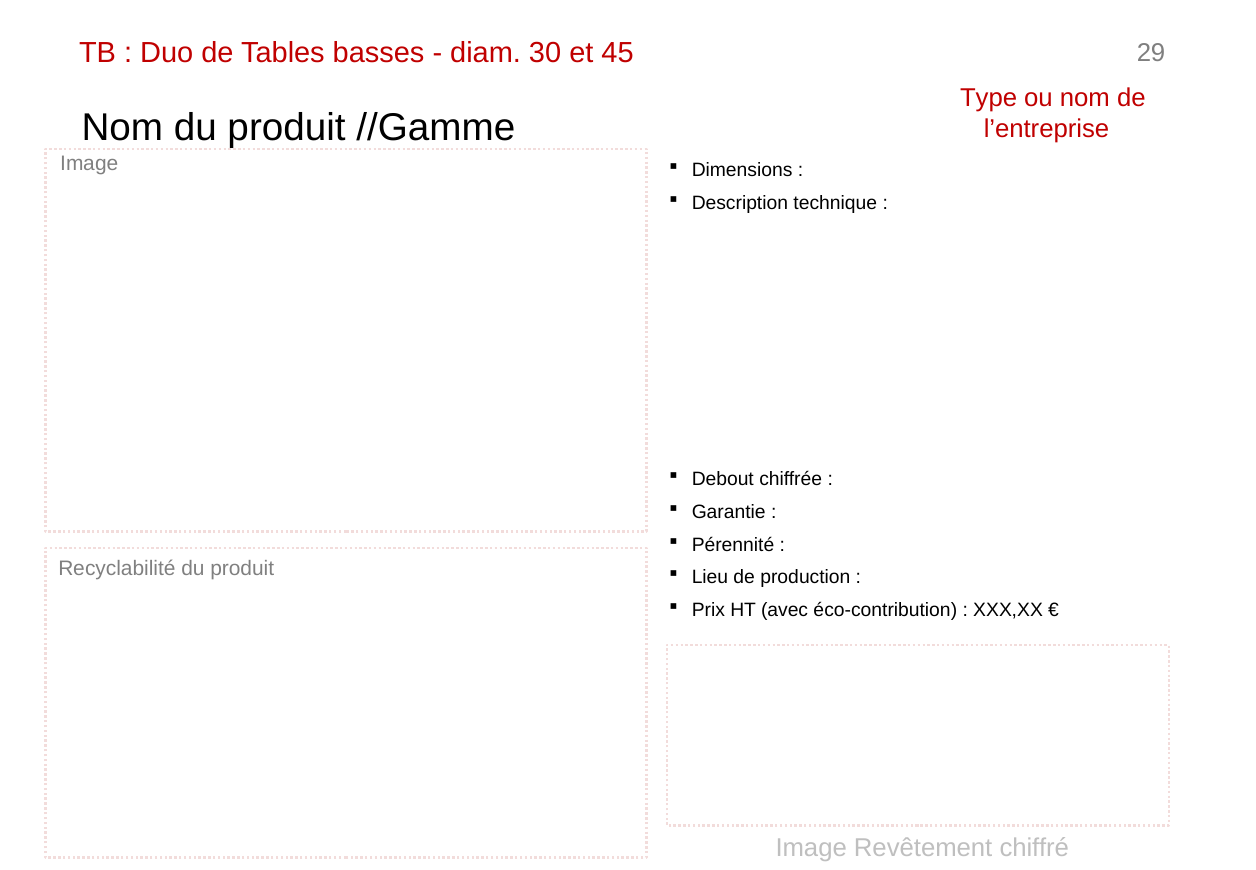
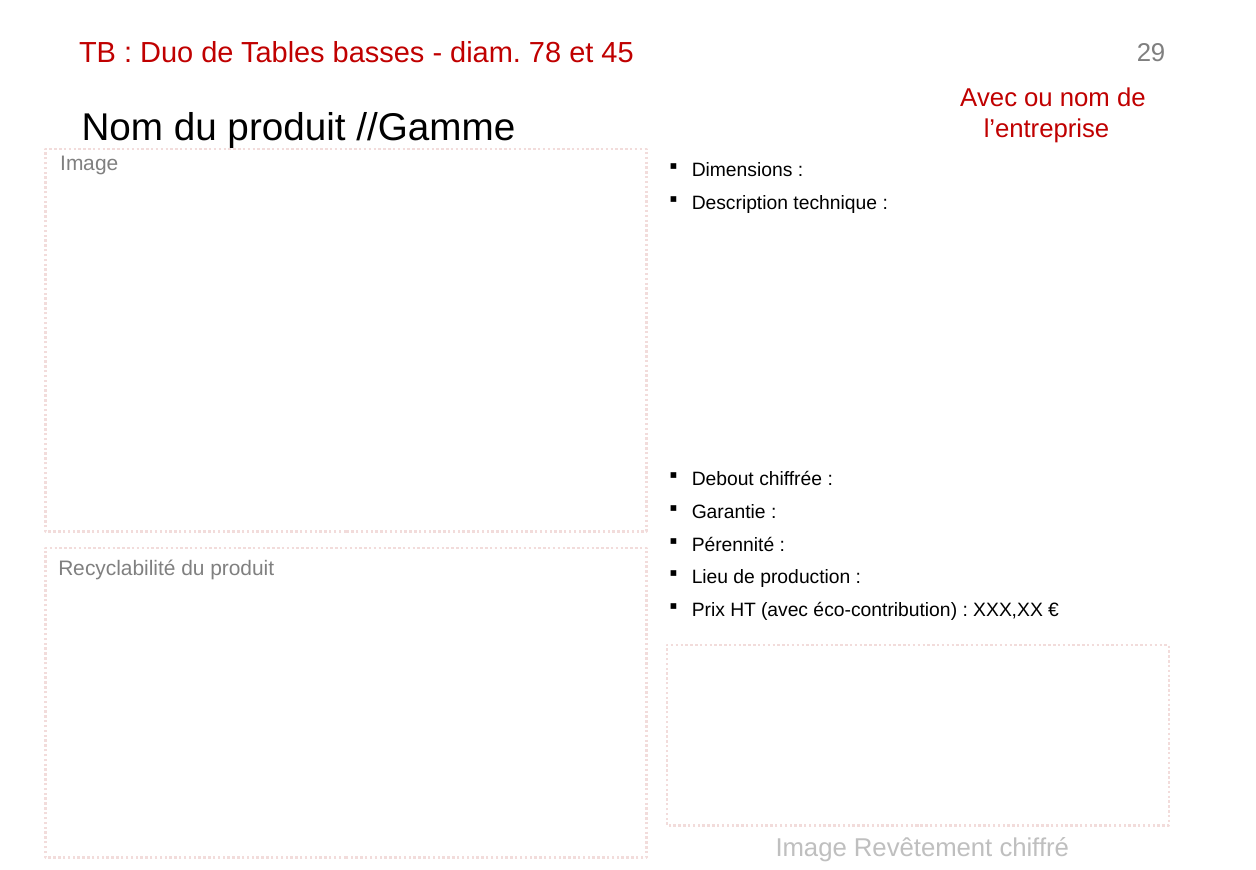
30: 30 -> 78
Type at (989, 98): Type -> Avec
